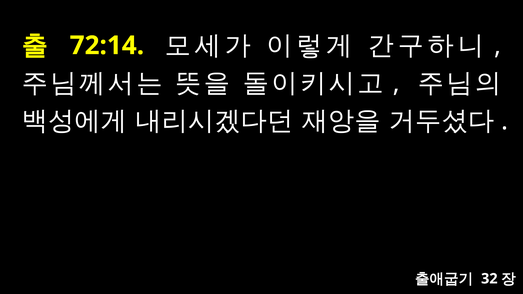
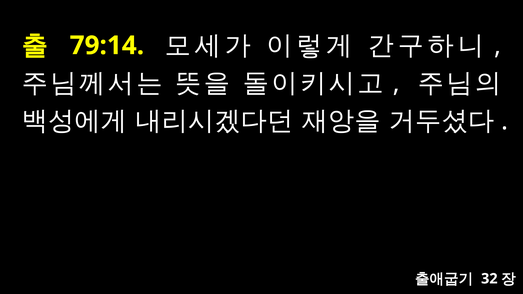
72:14: 72:14 -> 79:14
